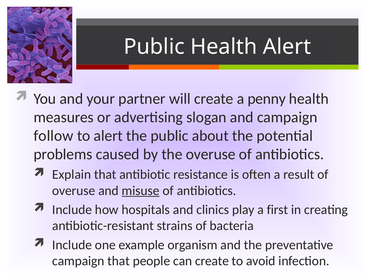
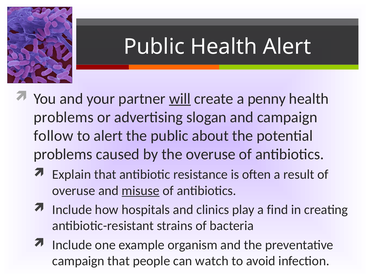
will underline: none -> present
measures at (64, 117): measures -> problems
first: first -> find
can create: create -> watch
